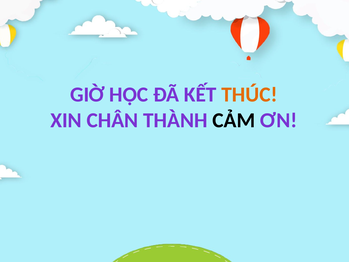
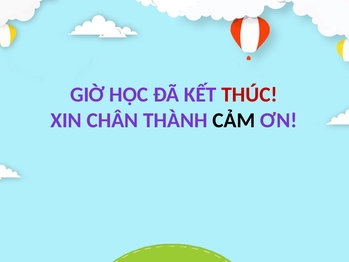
THÚC colour: orange -> red
